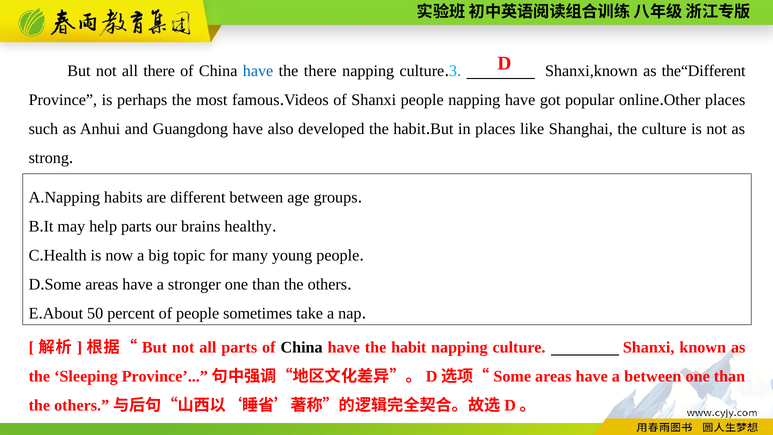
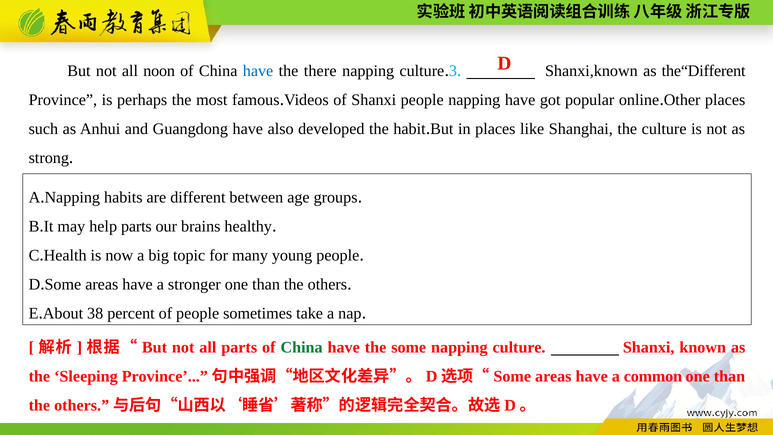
all there: there -> noon
50: 50 -> 38
China at (302, 347) colour: black -> green
have the habit: habit -> some
a between: between -> common
